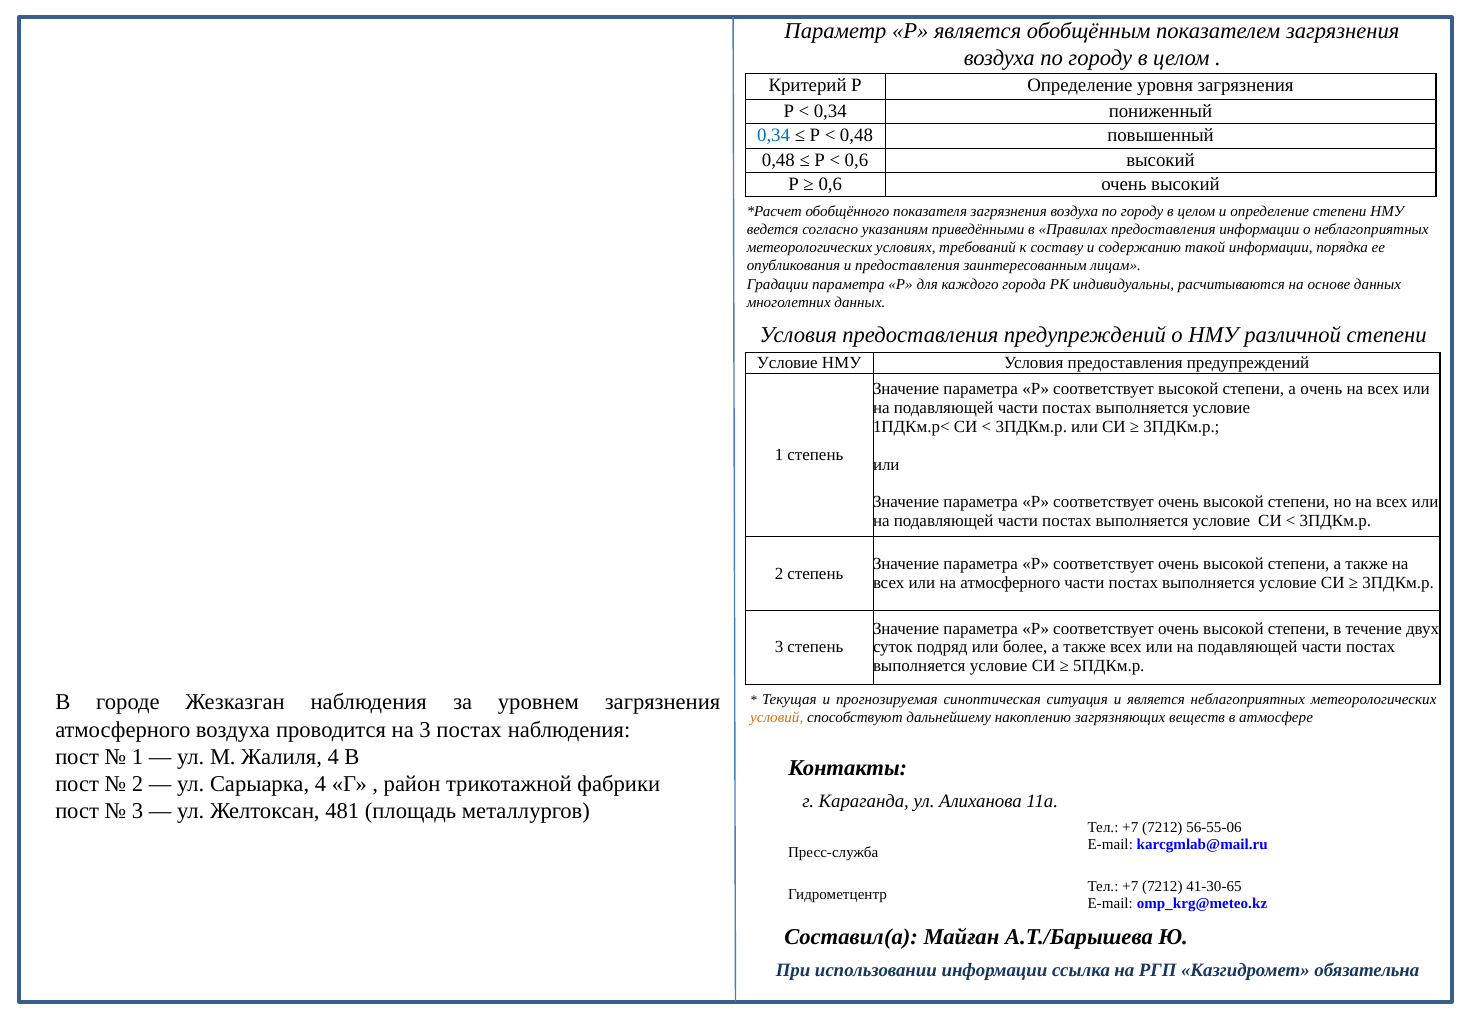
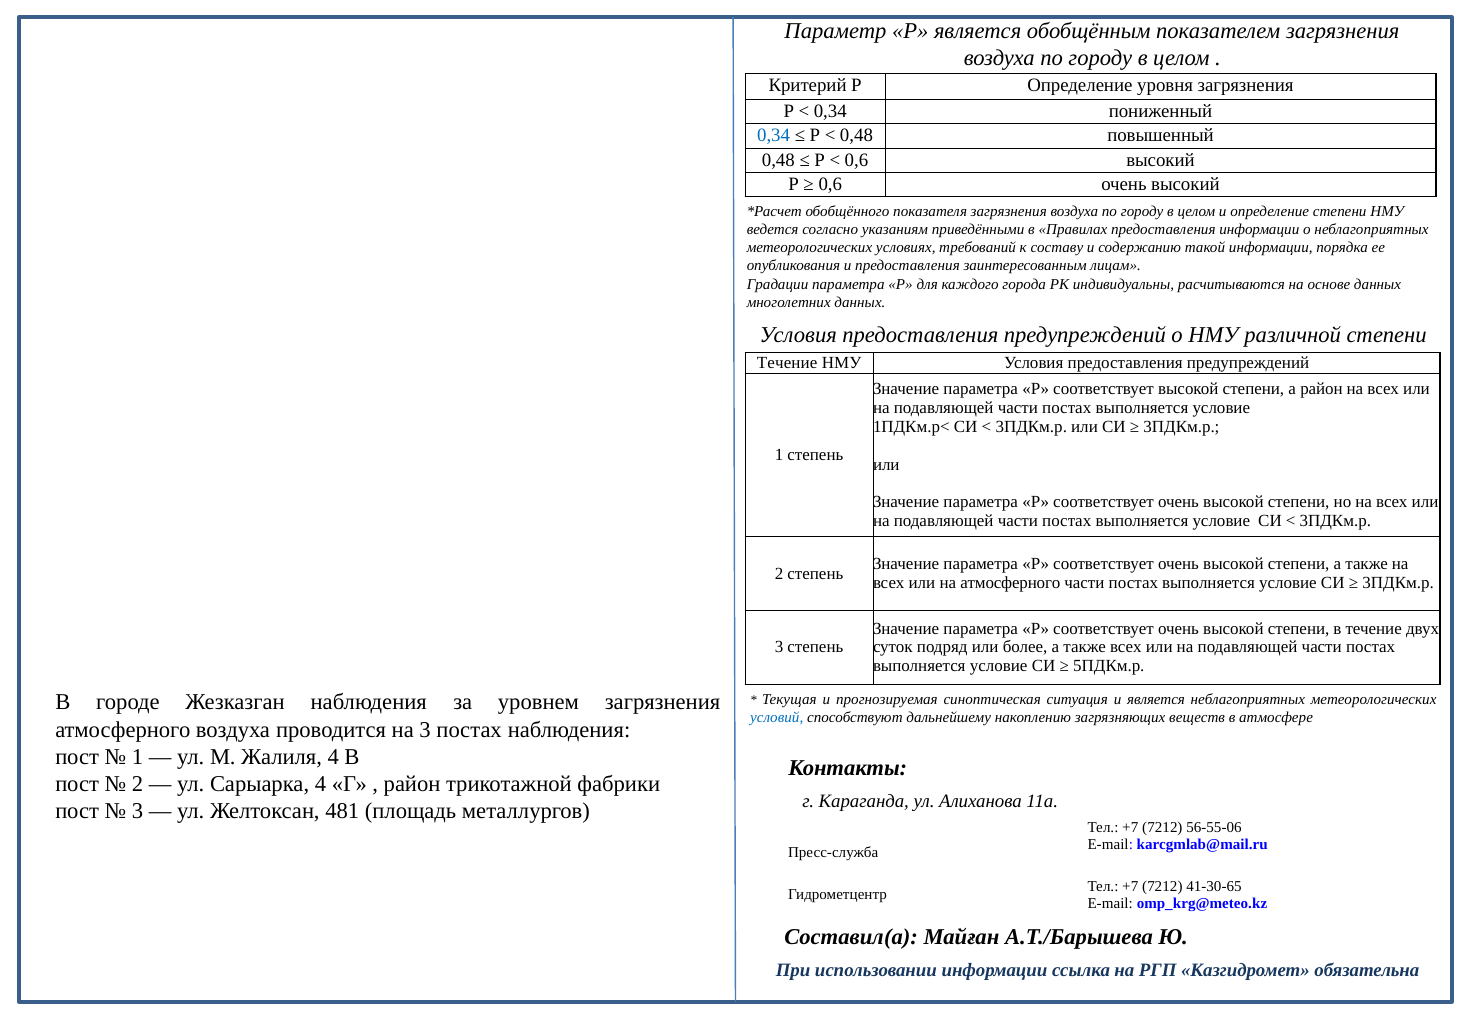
Условие at (787, 363): Условие -> Течение
а очень: очень -> район
условий colour: orange -> blue
